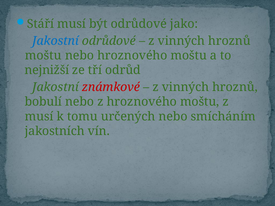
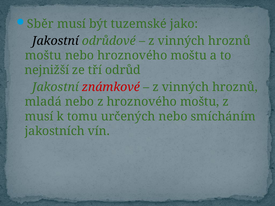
Stáří: Stáří -> Sběr
být odrůdové: odrůdové -> tuzemské
Jakostní at (56, 41) colour: blue -> black
bobulí: bobulí -> mladá
